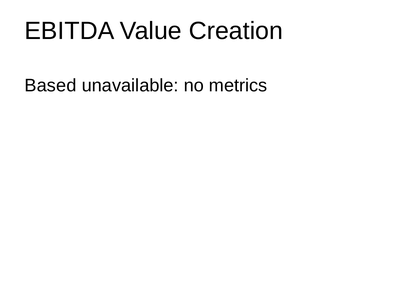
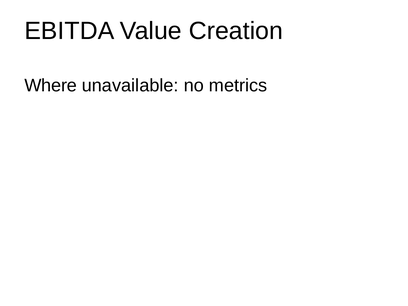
Based: Based -> Where
